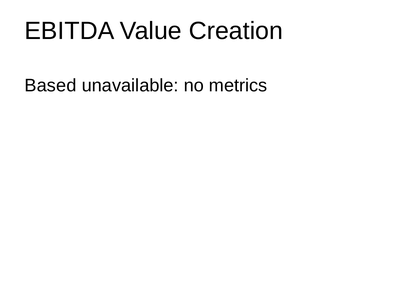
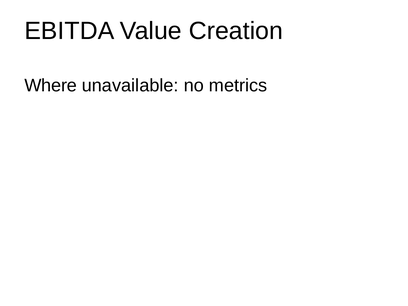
Based: Based -> Where
